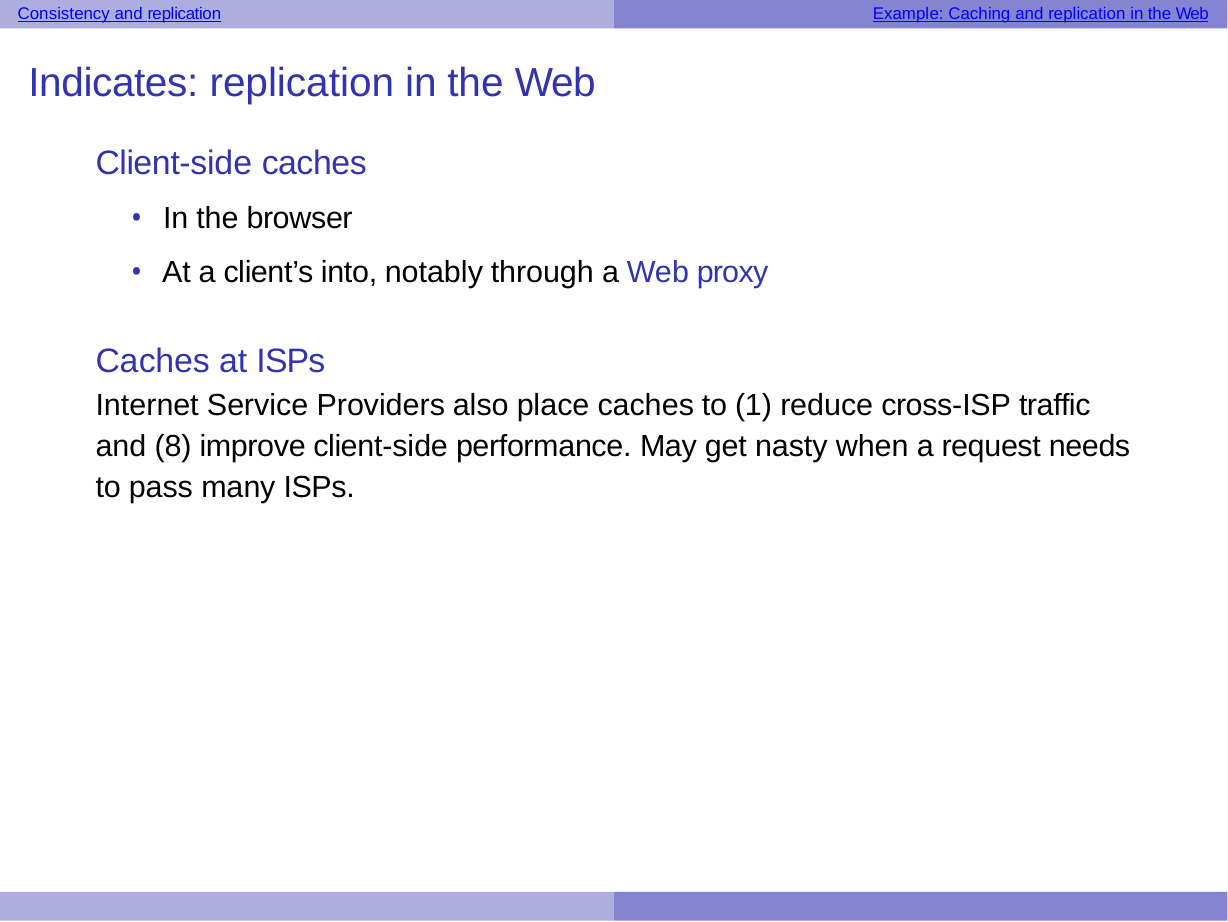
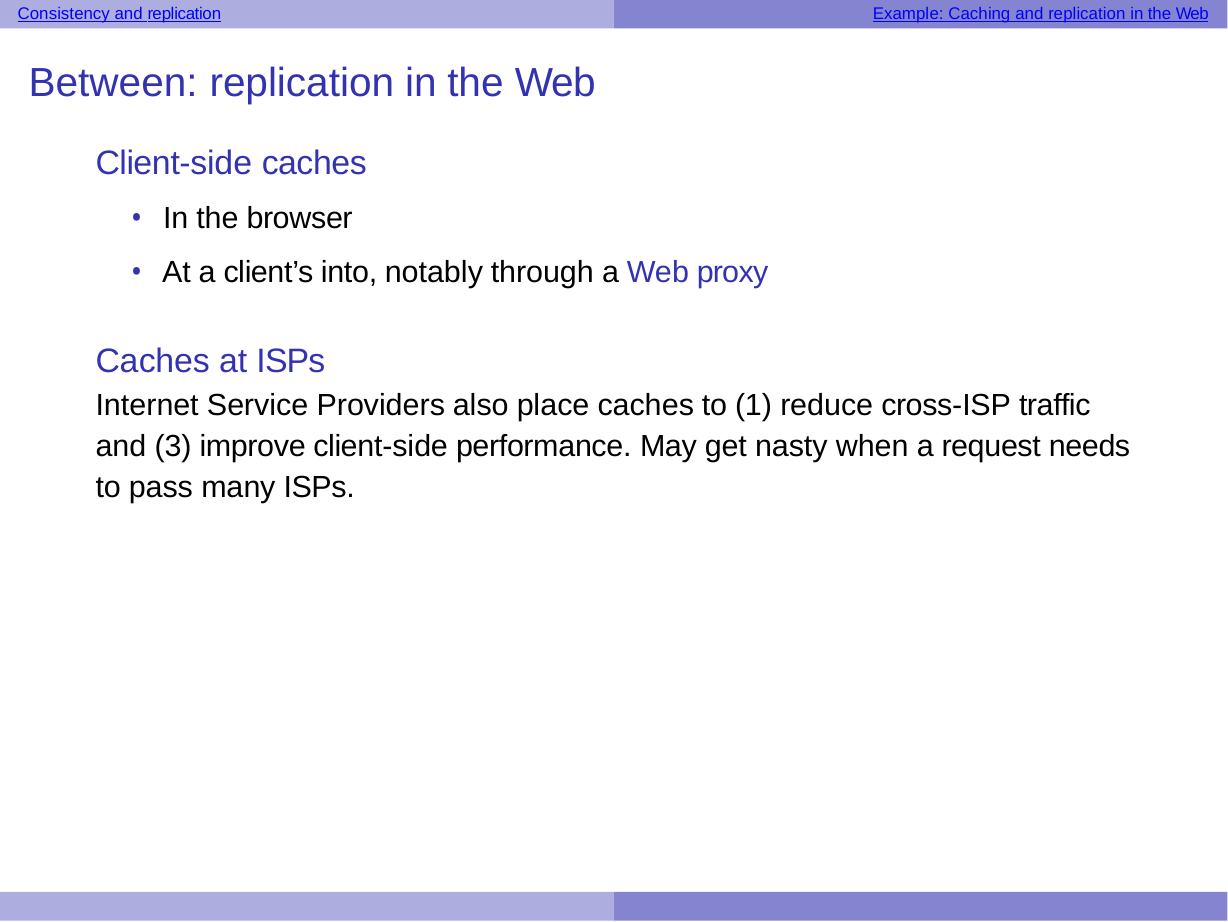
Indicates: Indicates -> Between
8: 8 -> 3
